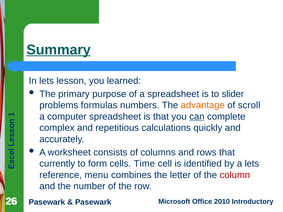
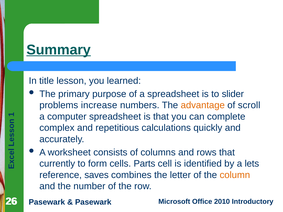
In lets: lets -> title
formulas: formulas -> increase
can underline: present -> none
Time: Time -> Parts
menu: menu -> saves
column colour: red -> orange
